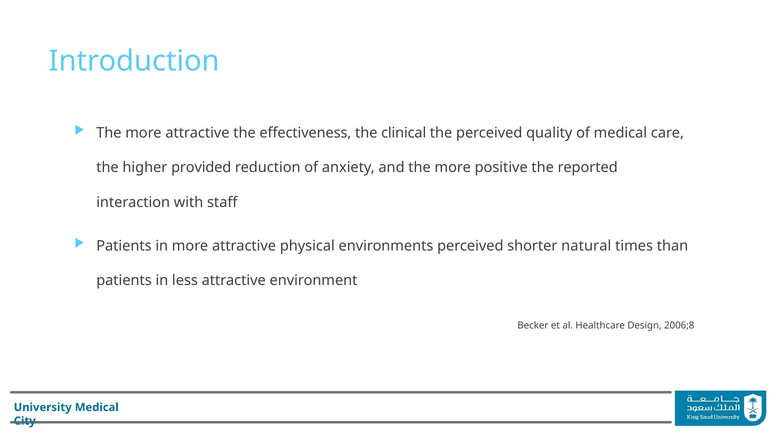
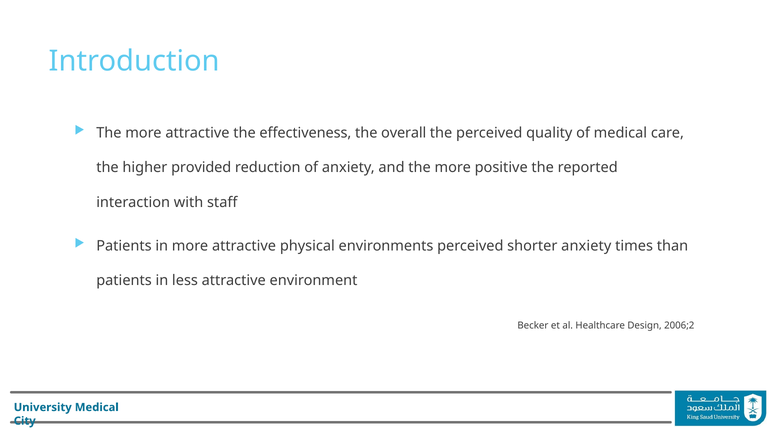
clinical: clinical -> overall
shorter natural: natural -> anxiety
2006;8: 2006;8 -> 2006;2
